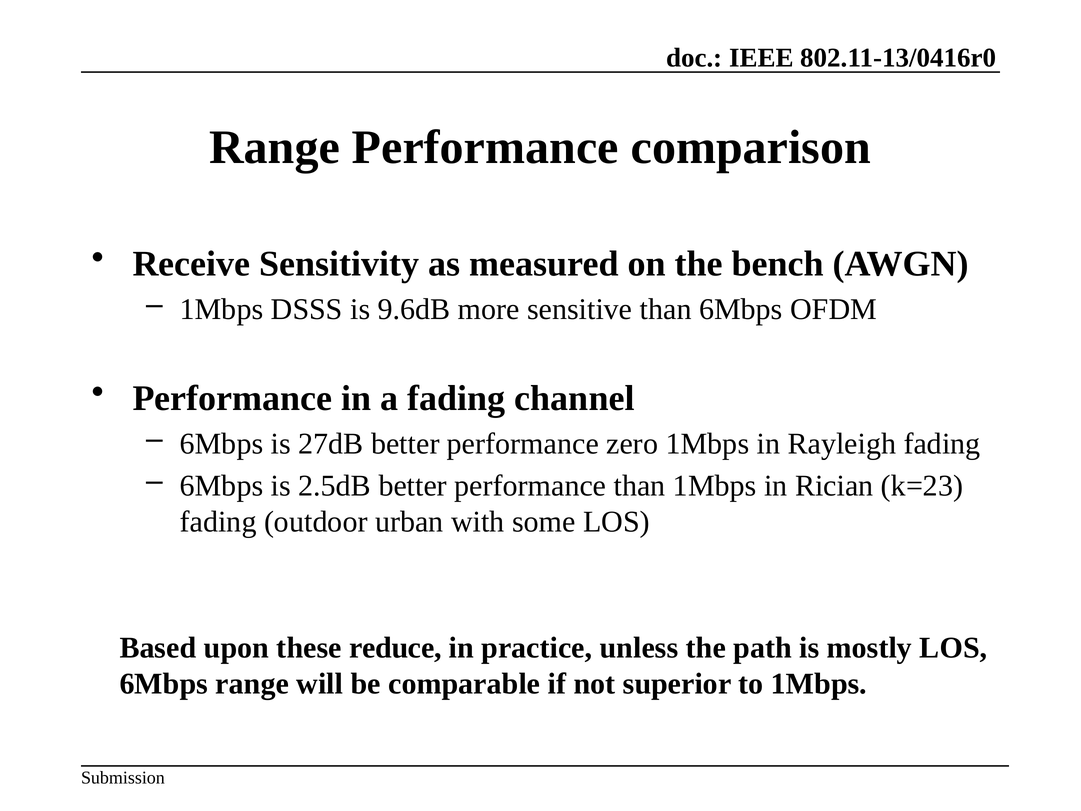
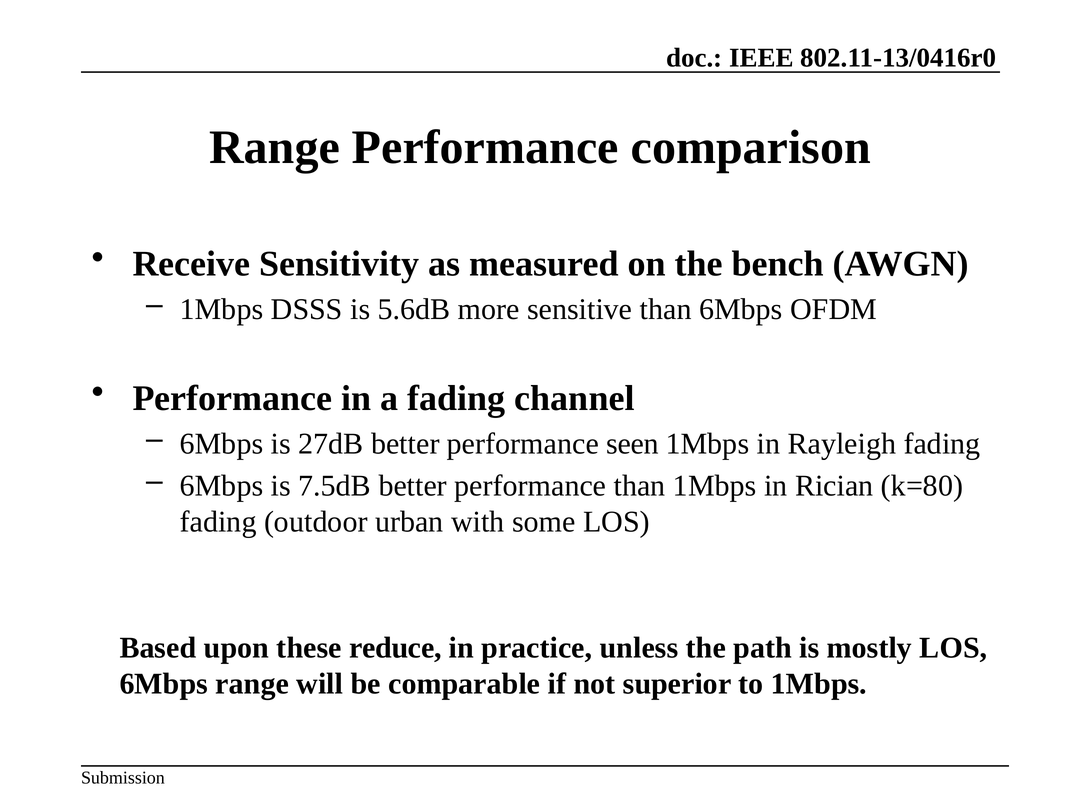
9.6dB: 9.6dB -> 5.6dB
zero: zero -> seen
2.5dB: 2.5dB -> 7.5dB
k=23: k=23 -> k=80
